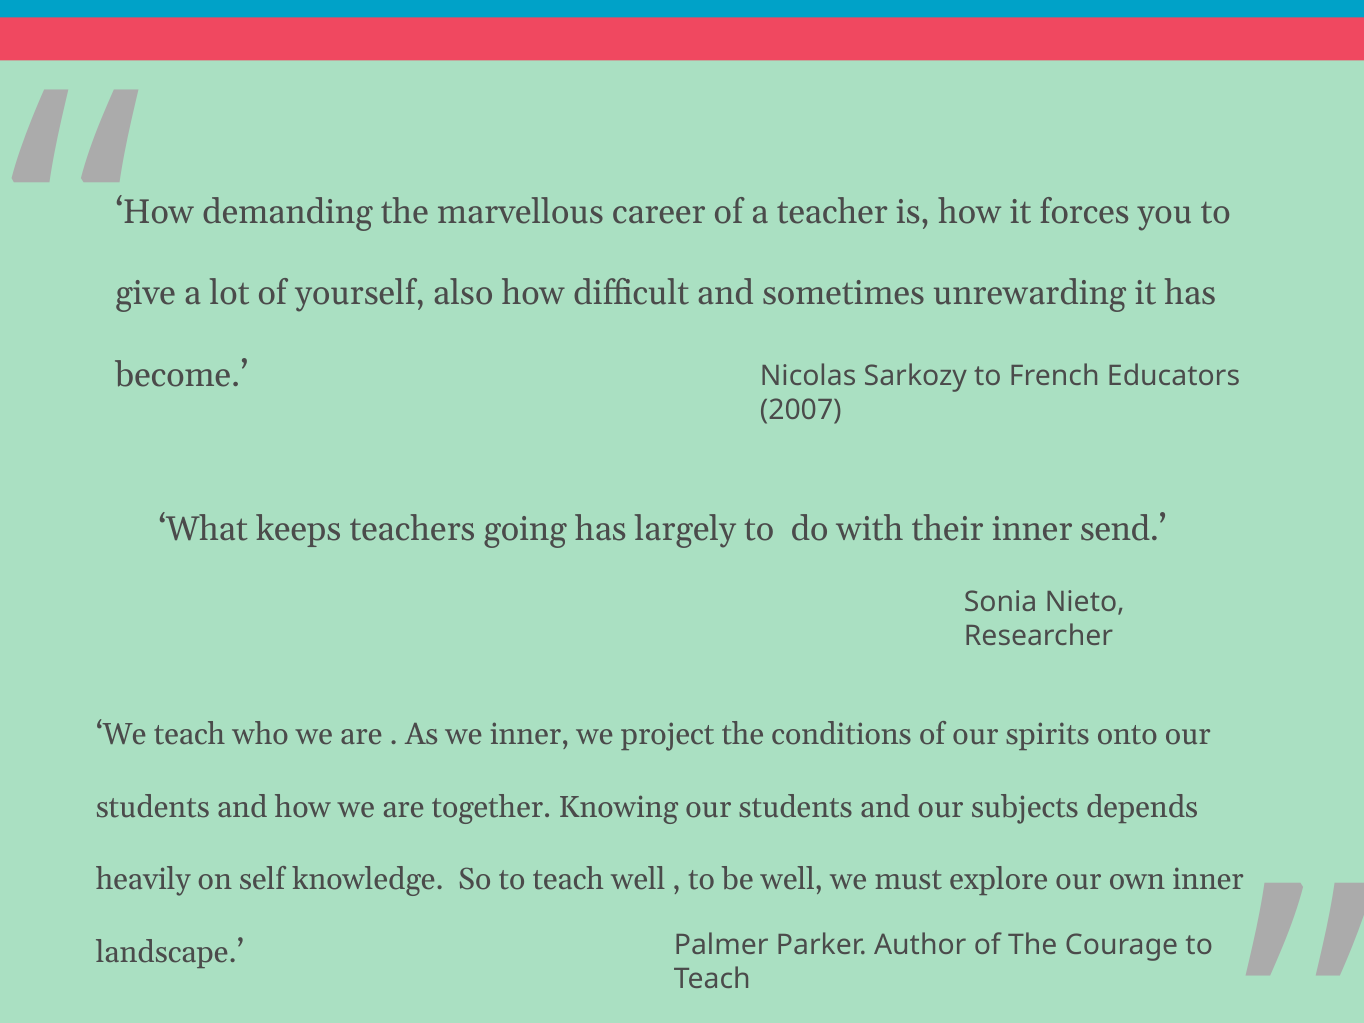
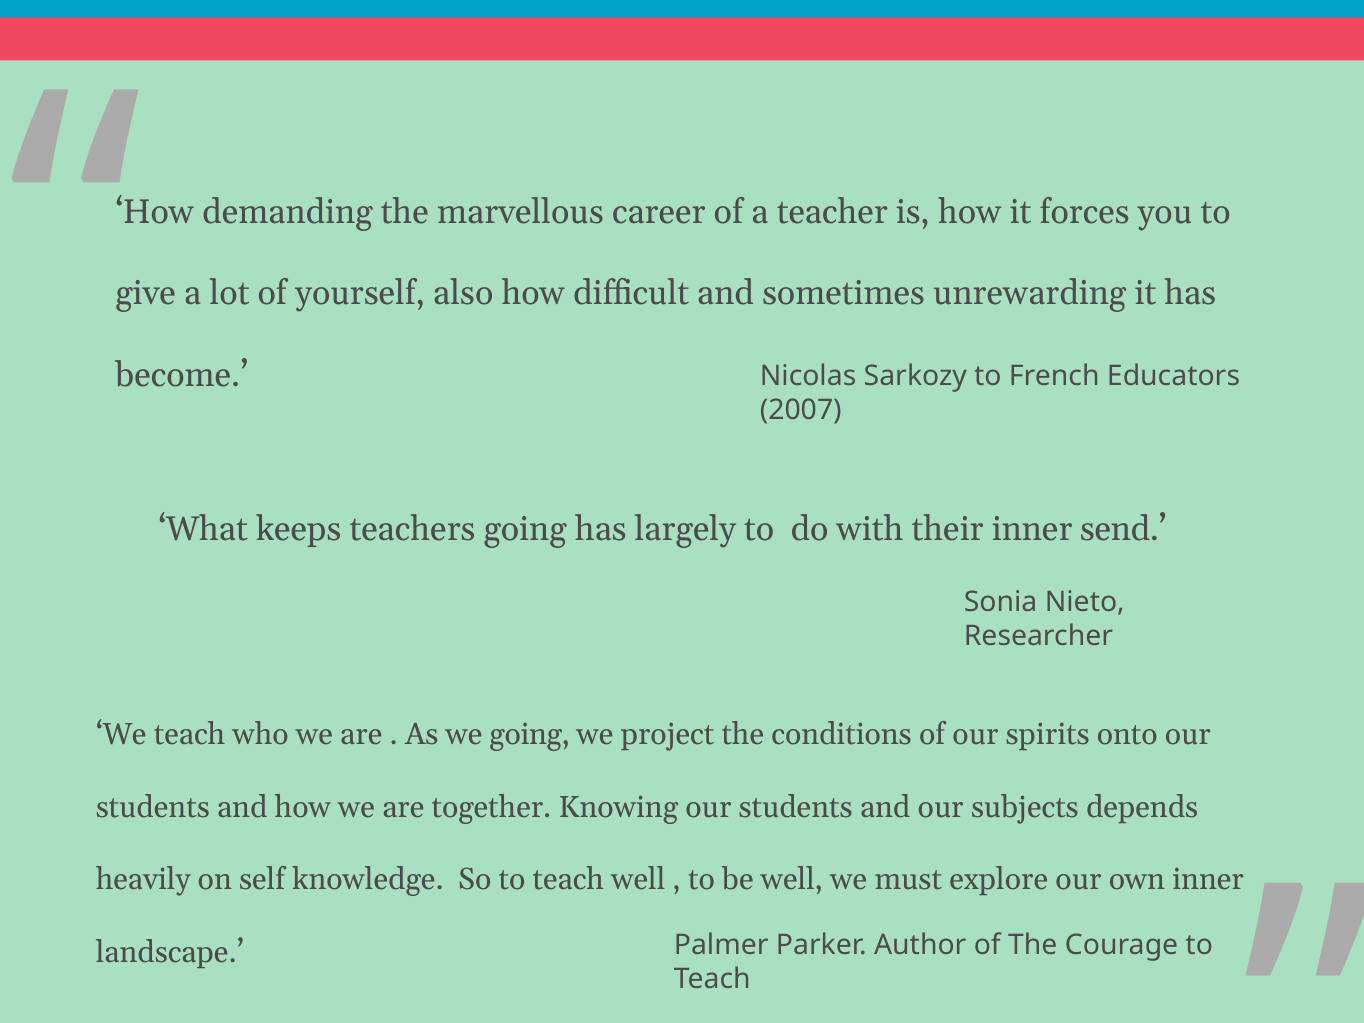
we inner: inner -> going
